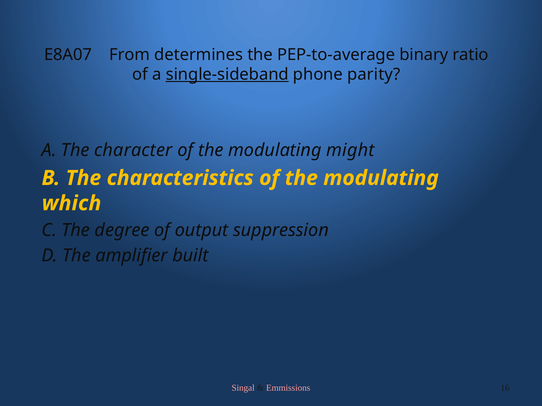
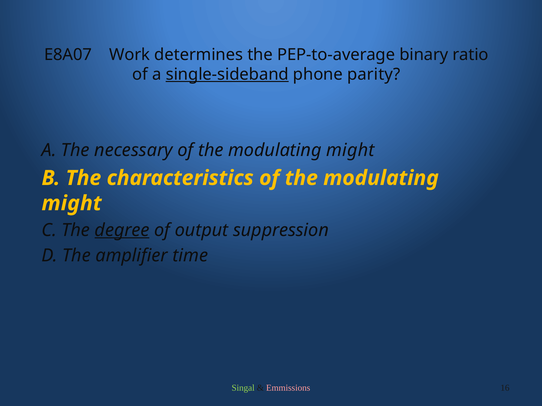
From: From -> Work
character: character -> necessary
which at (72, 204): which -> might
degree underline: none -> present
built: built -> time
Singal colour: pink -> light green
